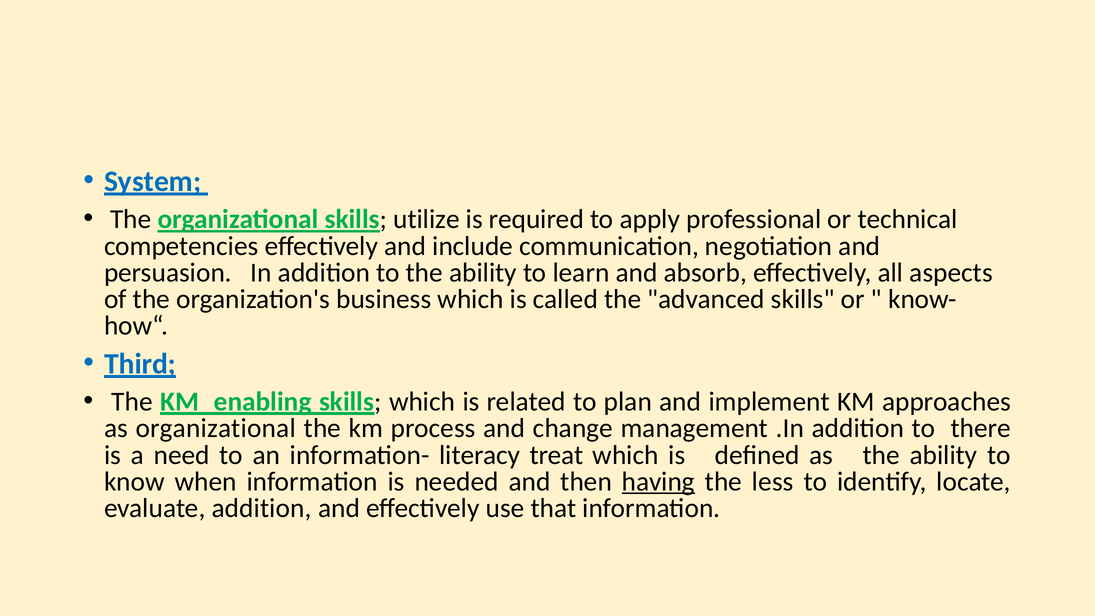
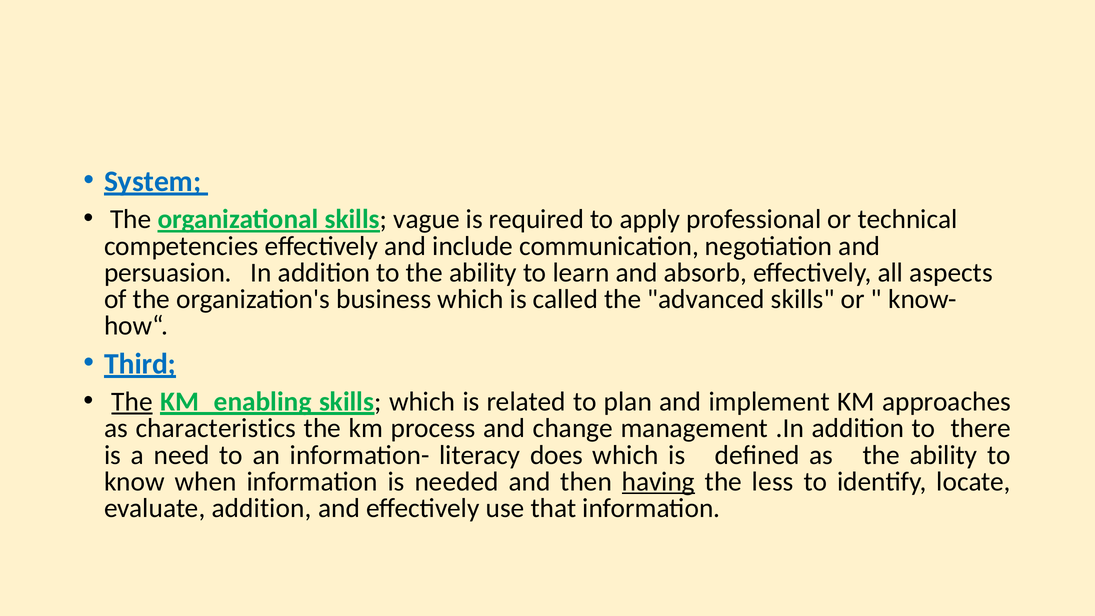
utilize: utilize -> vague
The at (132, 402) underline: none -> present
as organizational: organizational -> characteristics
treat: treat -> does
